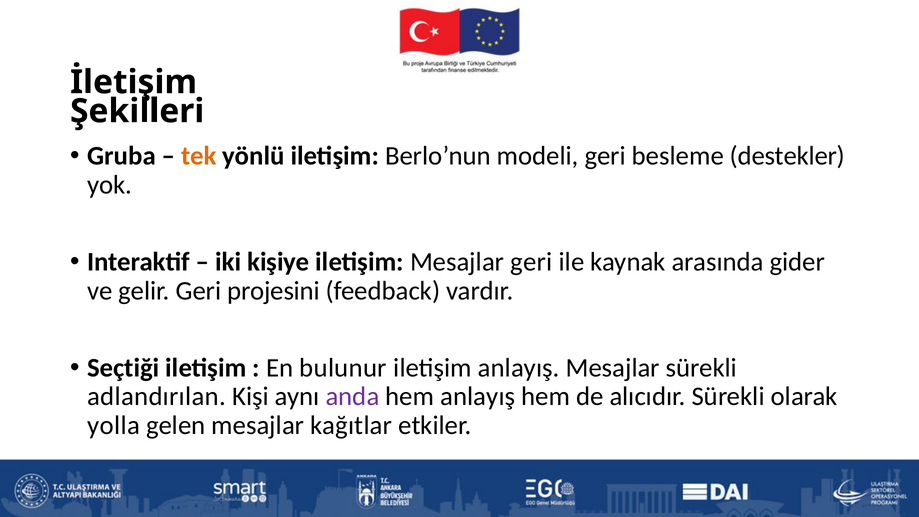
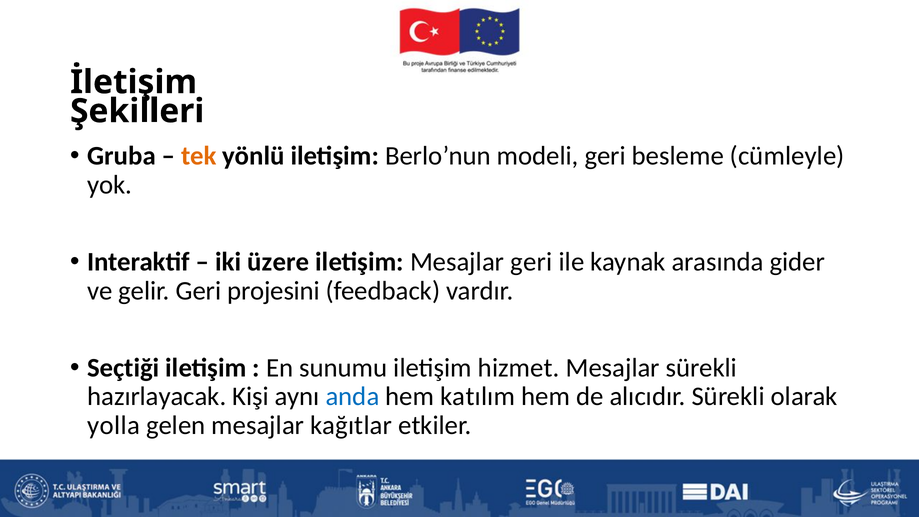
destekler: destekler -> cümleyle
kişiye: kişiye -> üzere
bulunur: bulunur -> sunumu
iletişim anlayış: anlayış -> hizmet
adlandırılan: adlandırılan -> hazırlayacak
anda colour: purple -> blue
hem anlayış: anlayış -> katılım
